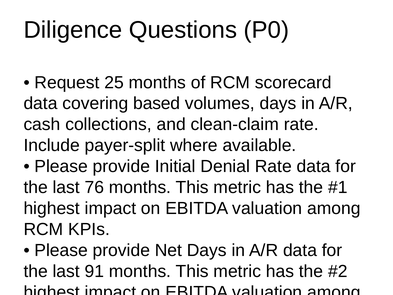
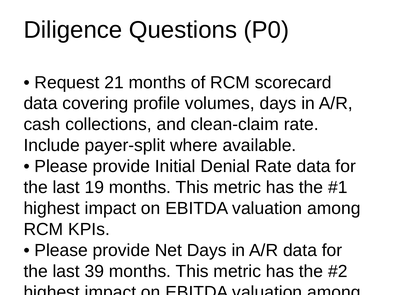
25: 25 -> 21
based: based -> profile
76: 76 -> 19
91: 91 -> 39
